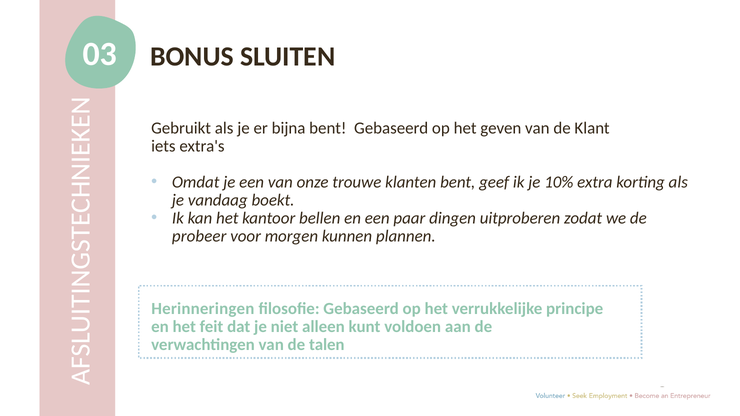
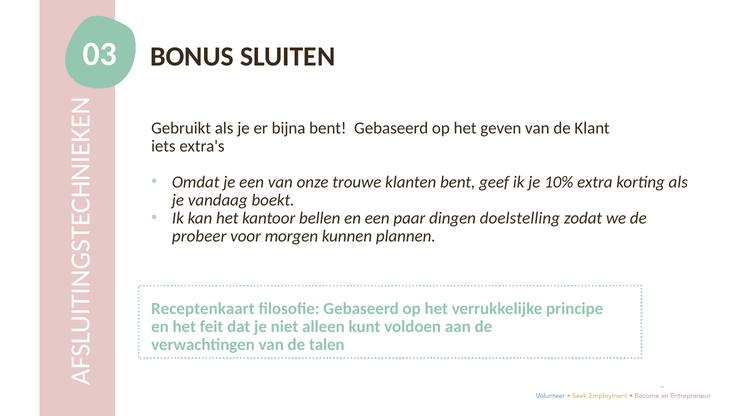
uitproberen: uitproberen -> doelstelling
Herinneringen: Herinneringen -> Receptenkaart
